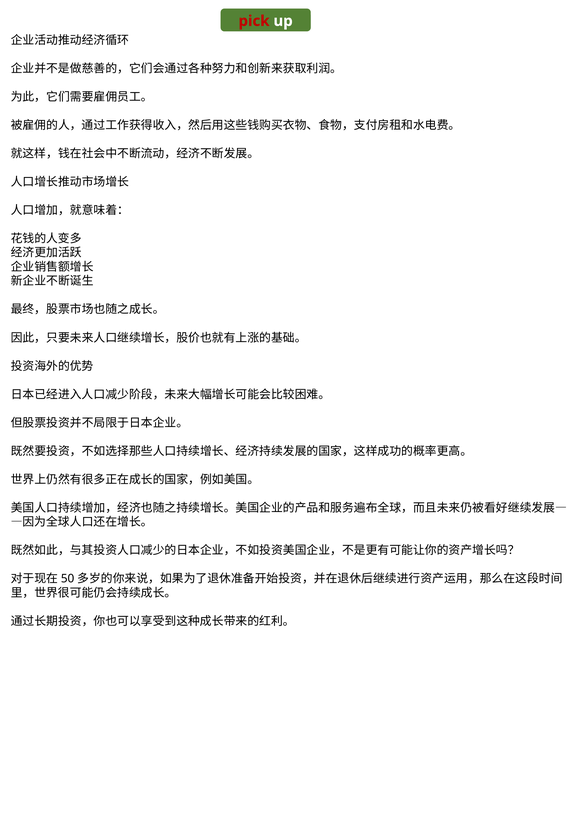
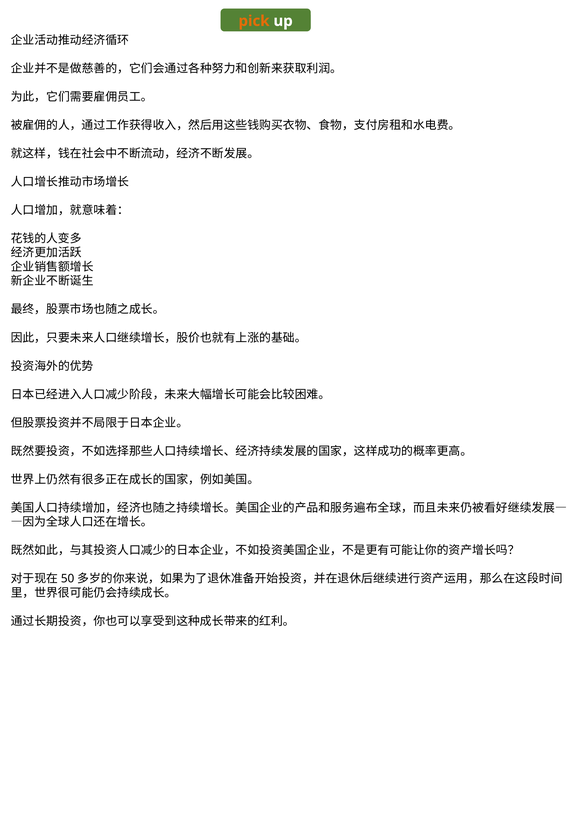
pick colour: red -> orange
